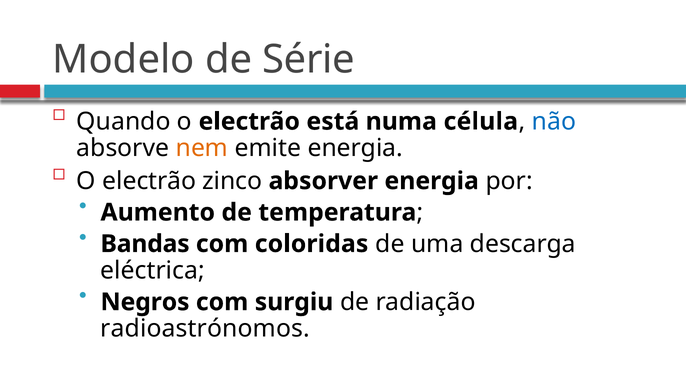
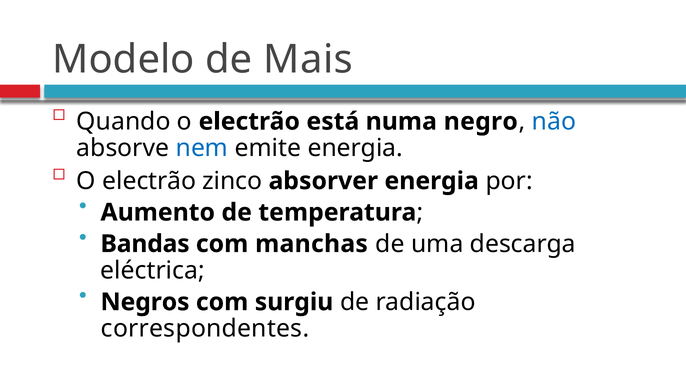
Série: Série -> Mais
célula: célula -> negro
nem colour: orange -> blue
coloridas: coloridas -> manchas
radioastrónomos: radioastrónomos -> correspondentes
